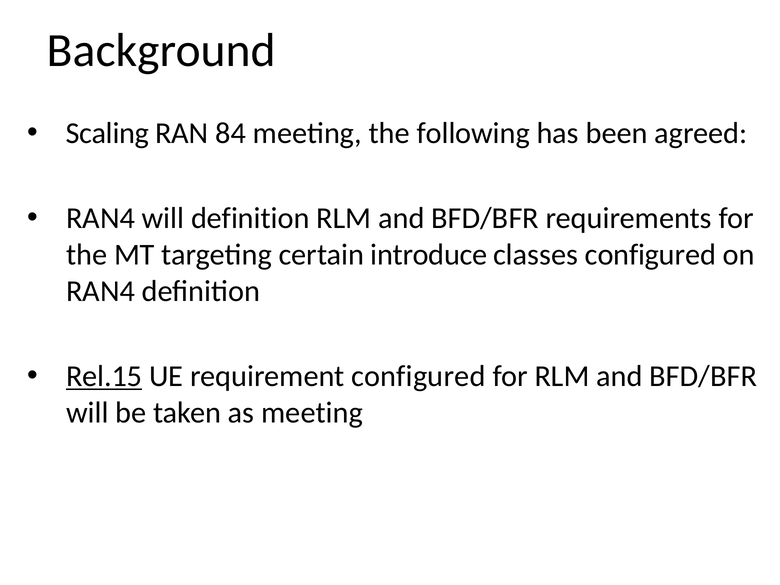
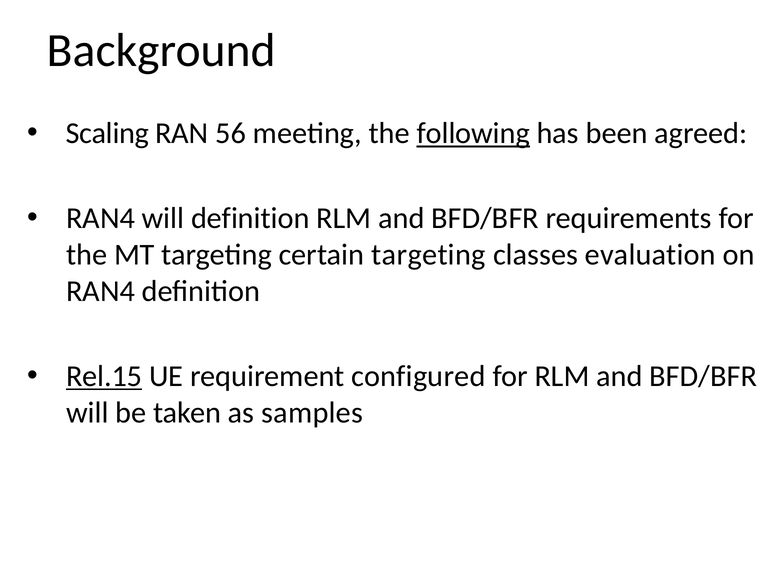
84: 84 -> 56
following underline: none -> present
certain introduce: introduce -> targeting
classes configured: configured -> evaluation
as meeting: meeting -> samples
